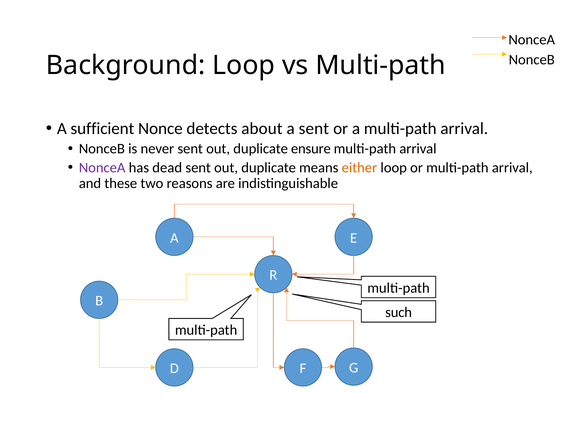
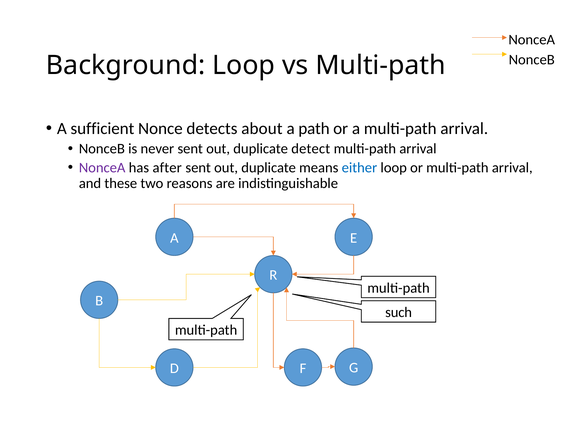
a sent: sent -> path
ensure: ensure -> detect
dead: dead -> after
either colour: orange -> blue
